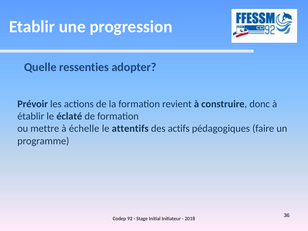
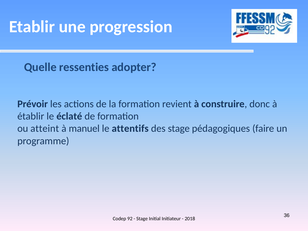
mettre: mettre -> atteint
échelle: échelle -> manuel
des actifs: actifs -> stage
